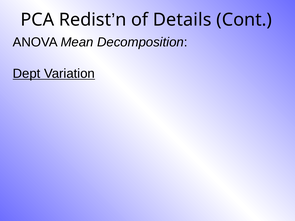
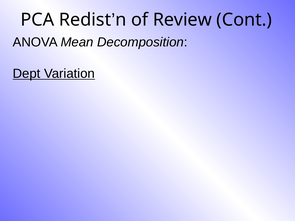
Details: Details -> Review
